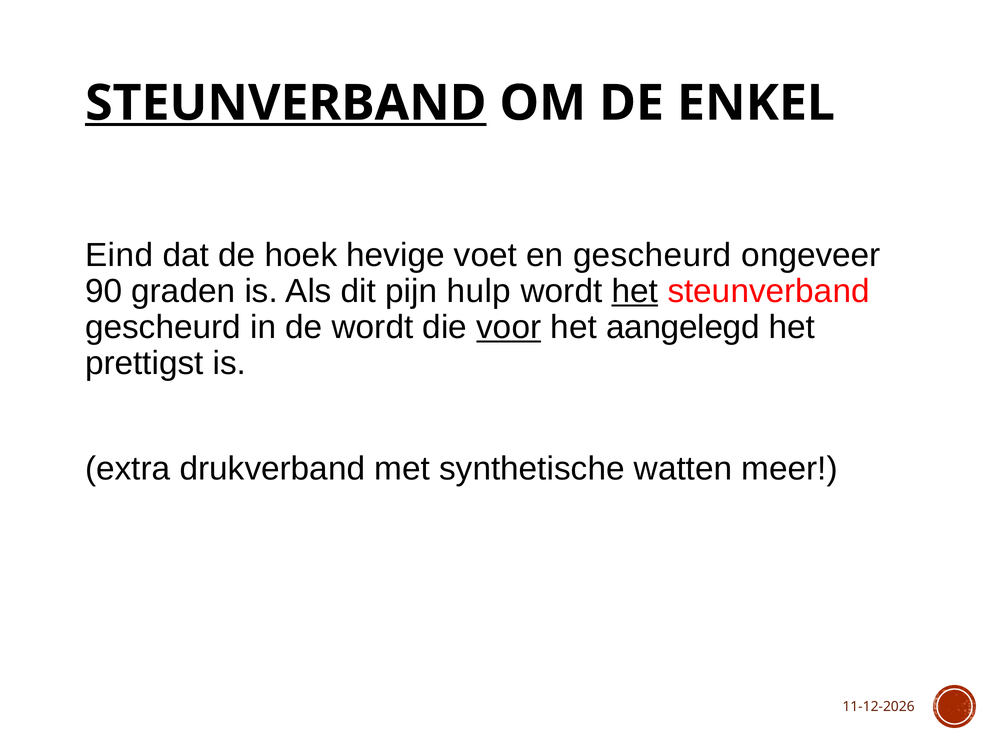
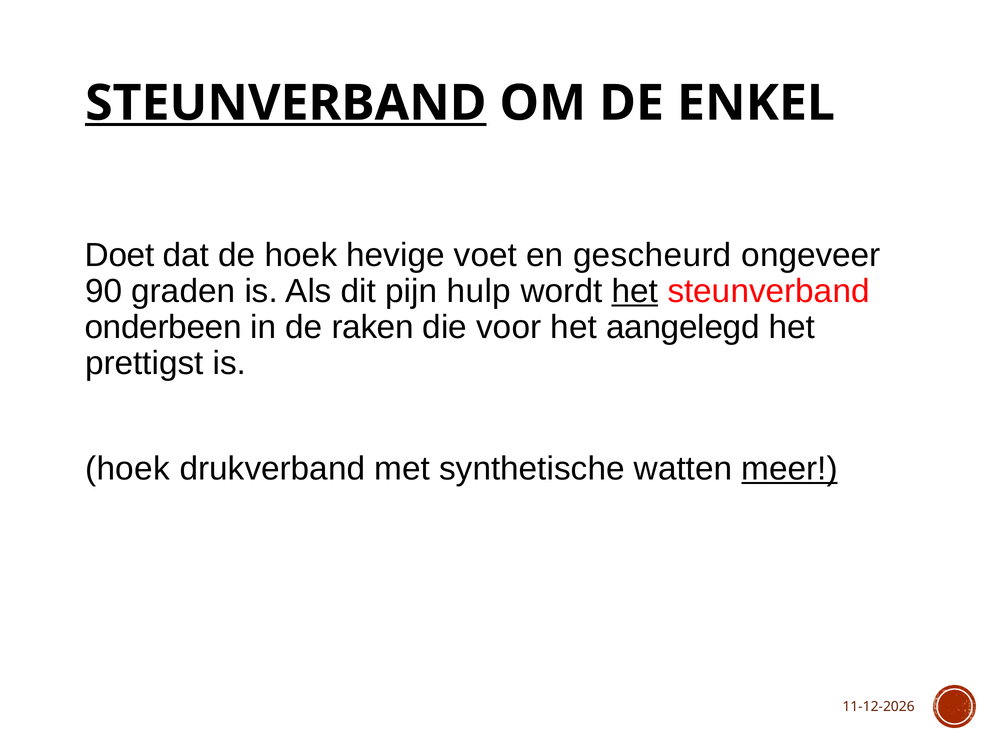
Eind: Eind -> Doet
gescheurd at (163, 327): gescheurd -> onderbeen
de wordt: wordt -> raken
voor underline: present -> none
extra at (128, 469): extra -> hoek
meer underline: none -> present
